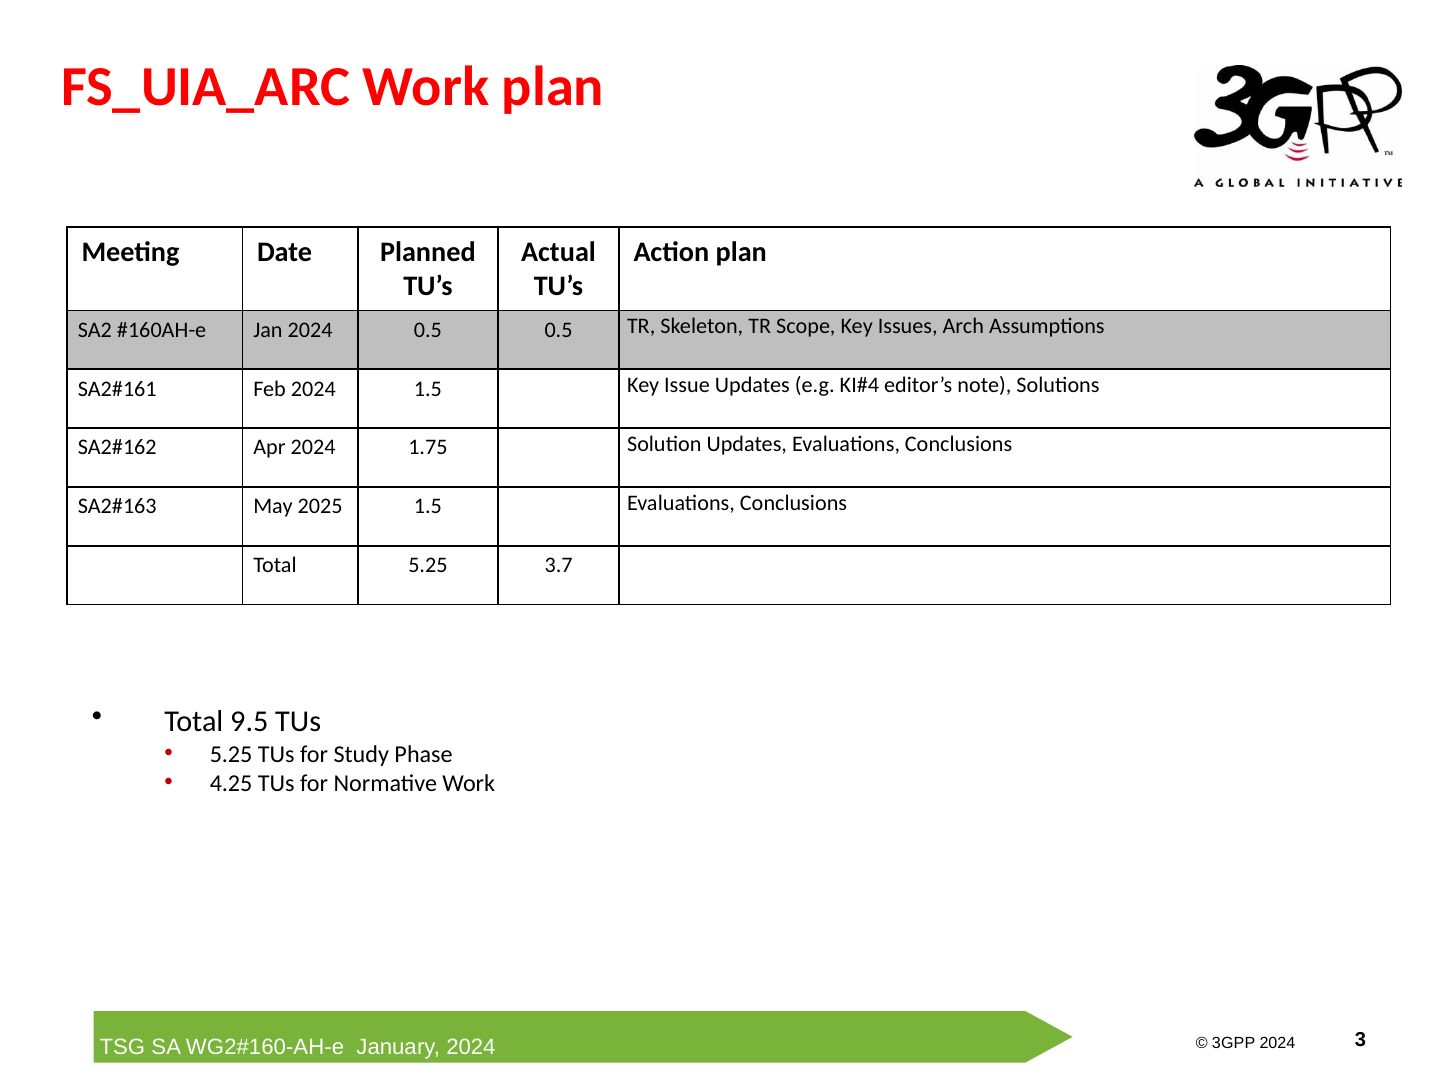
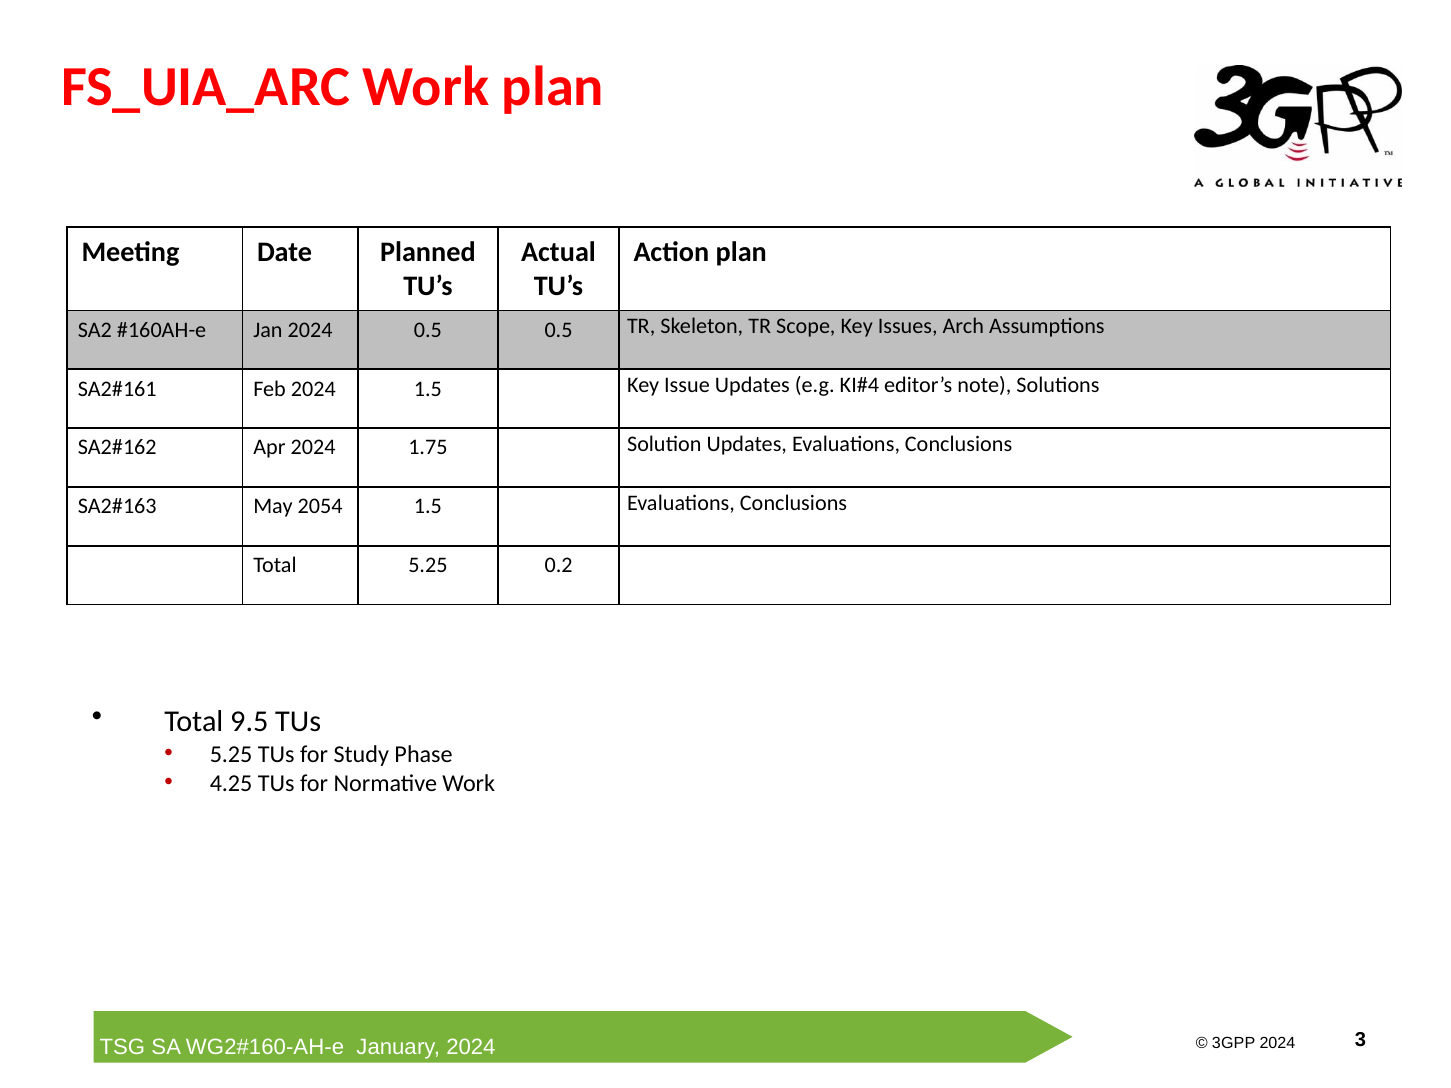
2025: 2025 -> 2054
3.7: 3.7 -> 0.2
